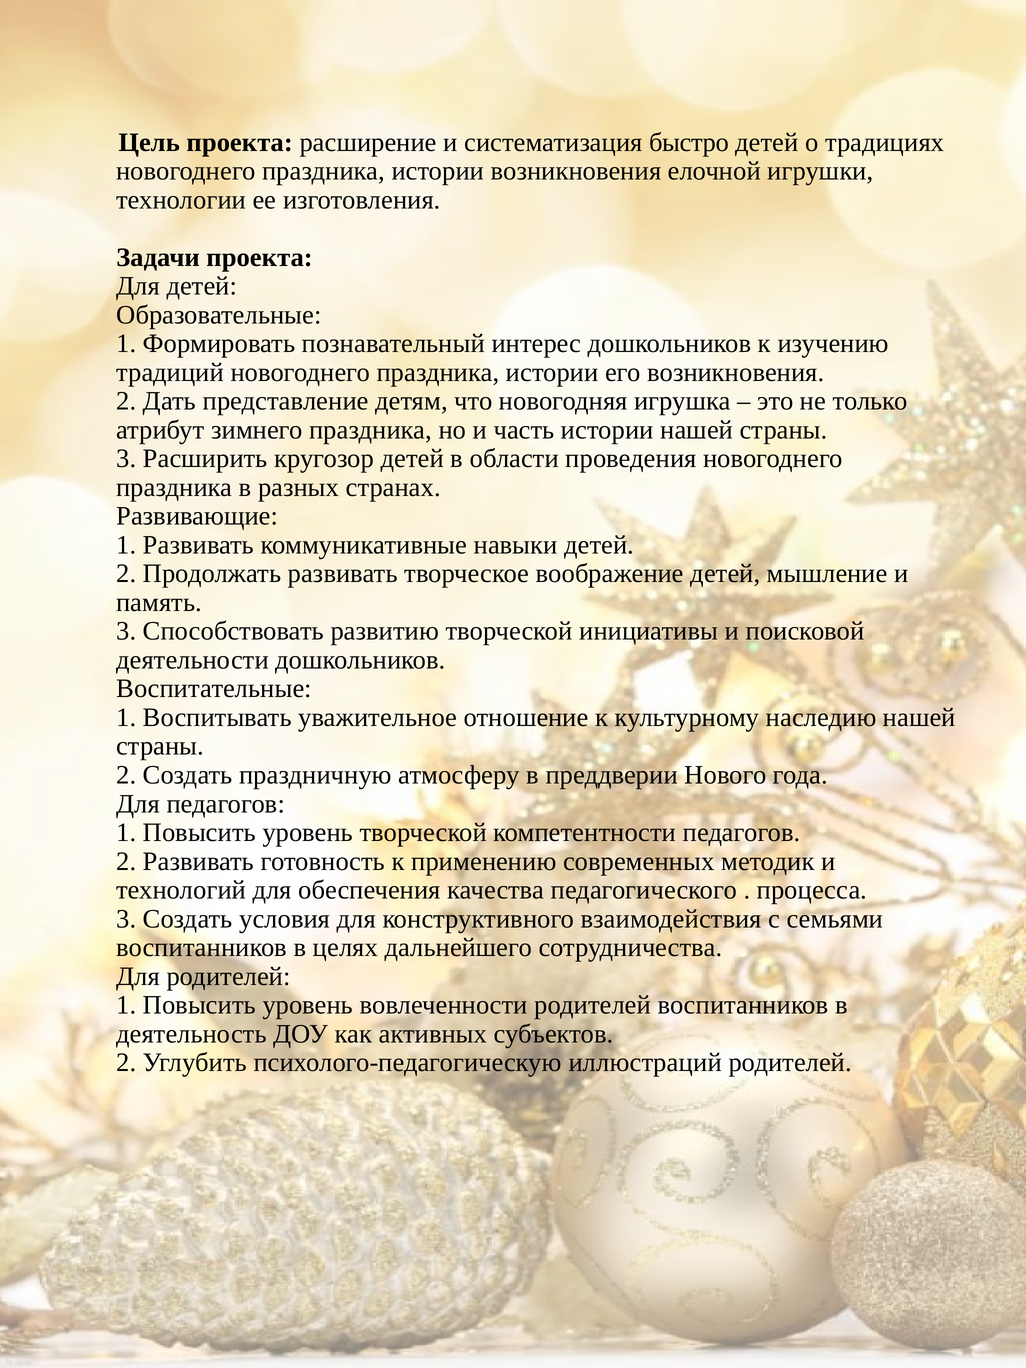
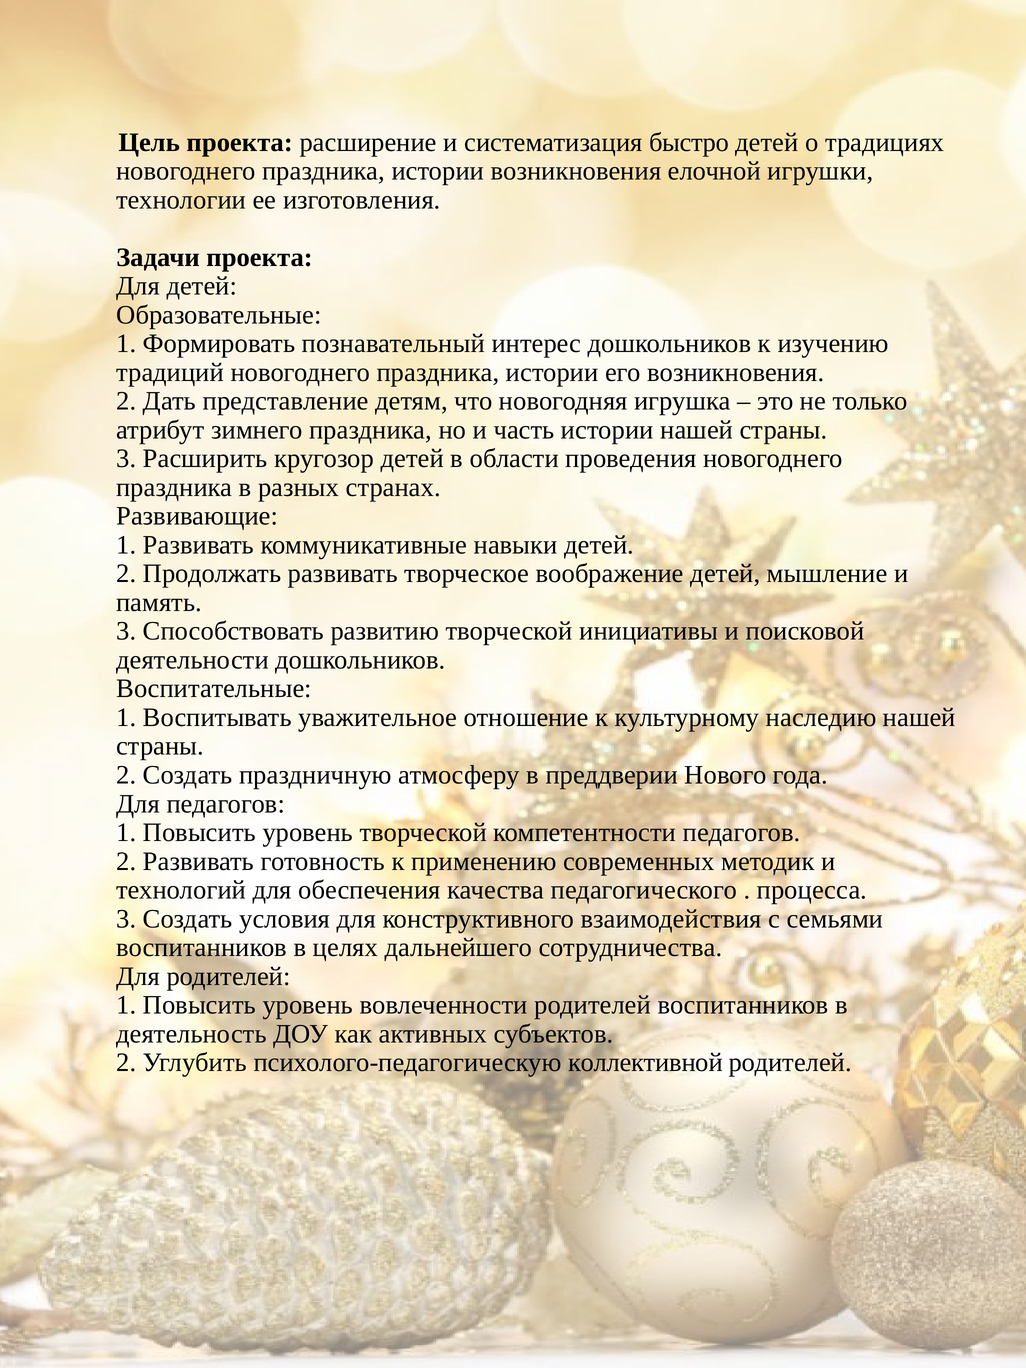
иллюстраций: иллюстраций -> коллективной
